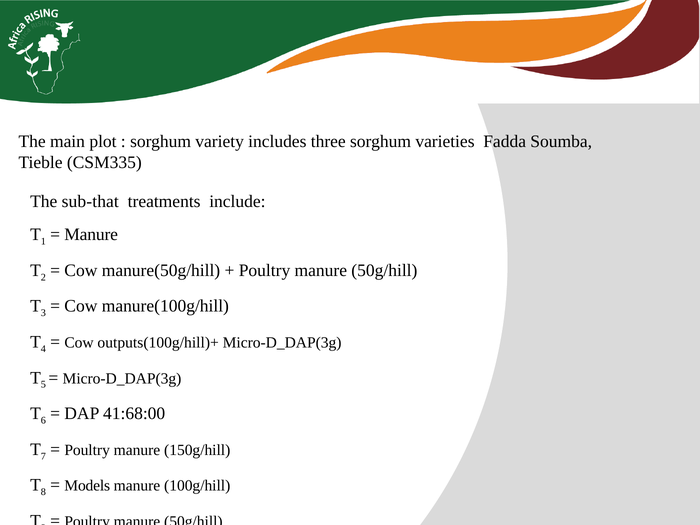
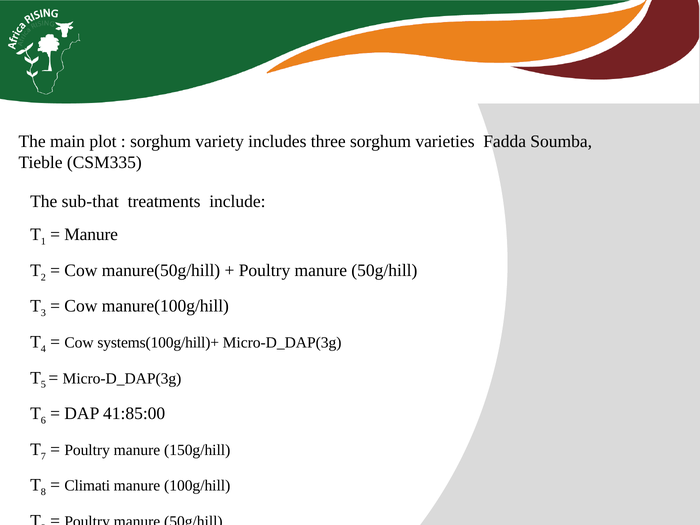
outputs(100g/hill)+: outputs(100g/hill)+ -> systems(100g/hill)+
41:68:00: 41:68:00 -> 41:85:00
Models: Models -> Climati
